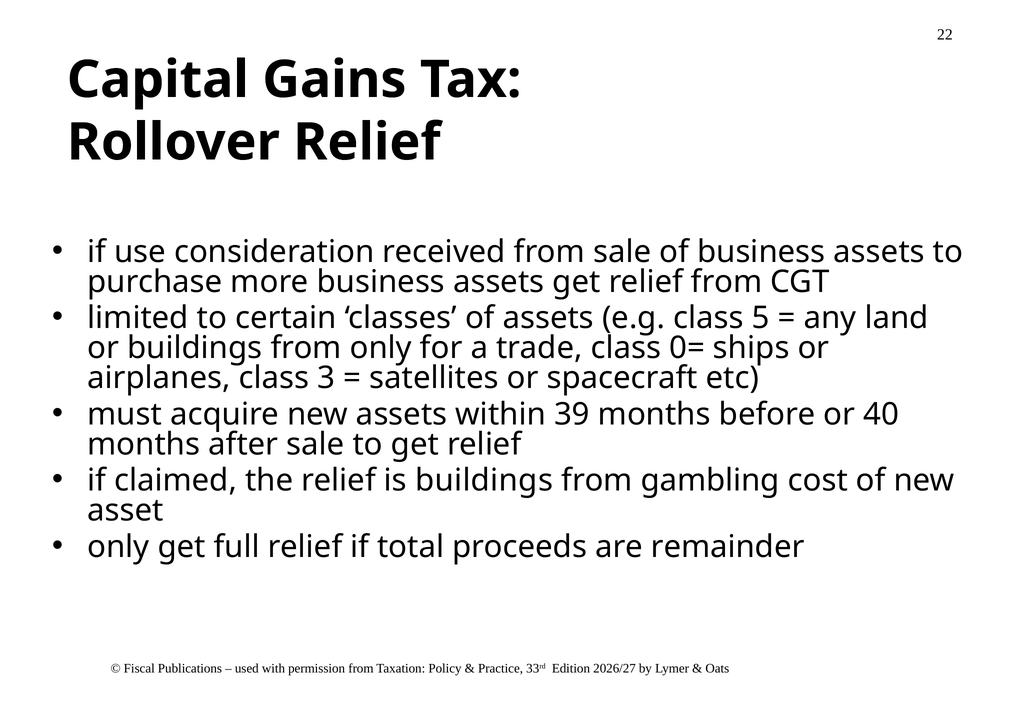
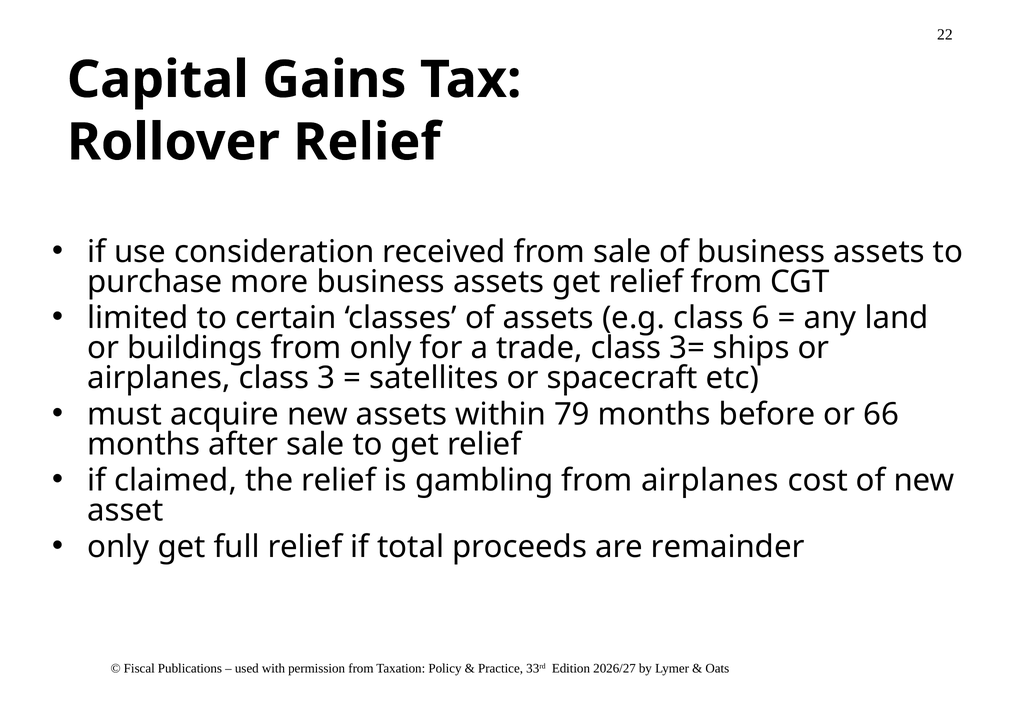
5: 5 -> 6
0=: 0= -> 3=
39: 39 -> 79
40: 40 -> 66
is buildings: buildings -> gambling
from gambling: gambling -> airplanes
